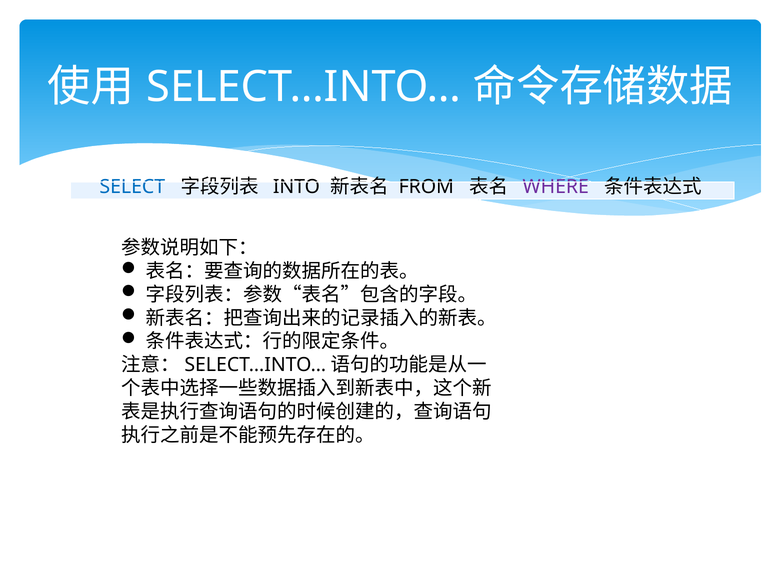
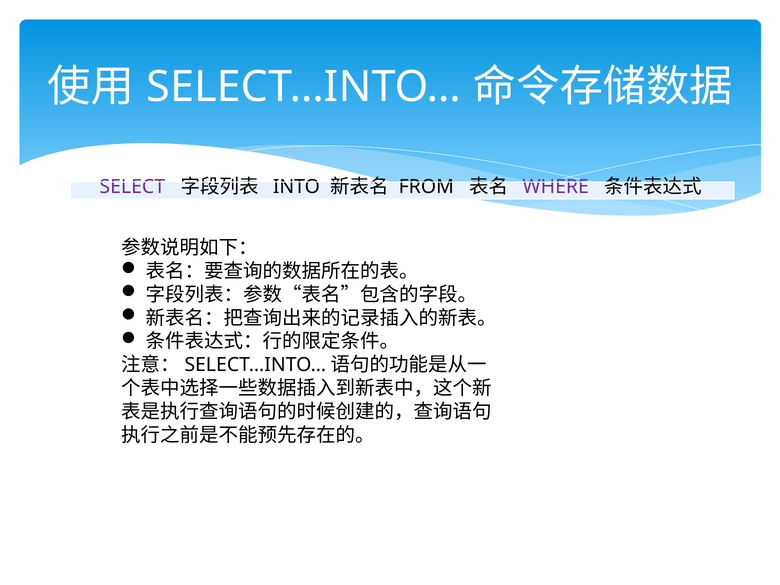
SELECT colour: blue -> purple
